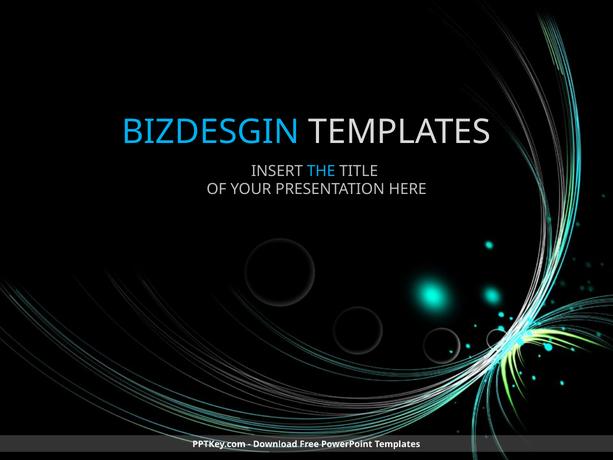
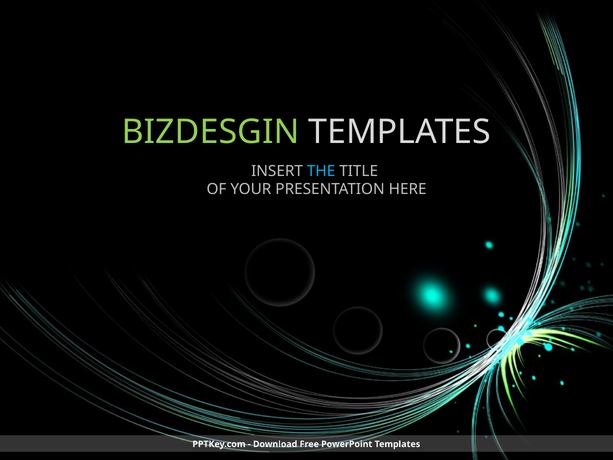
BIZDESGIN colour: light blue -> light green
